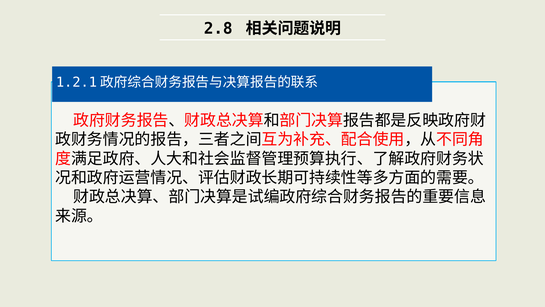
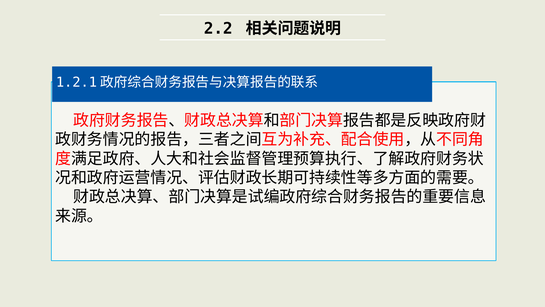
2.8: 2.8 -> 2.2
